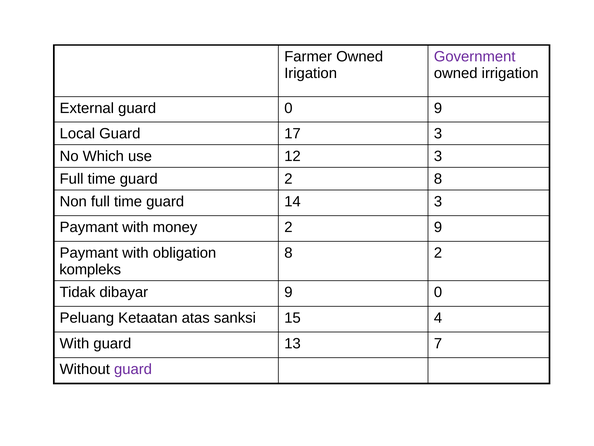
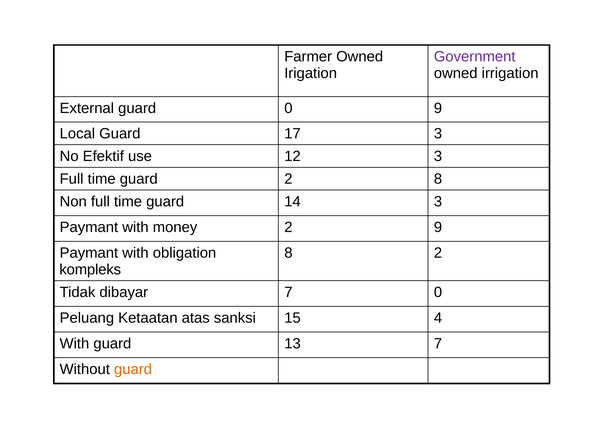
Which: Which -> Efektif
dibayar 9: 9 -> 7
guard at (133, 369) colour: purple -> orange
